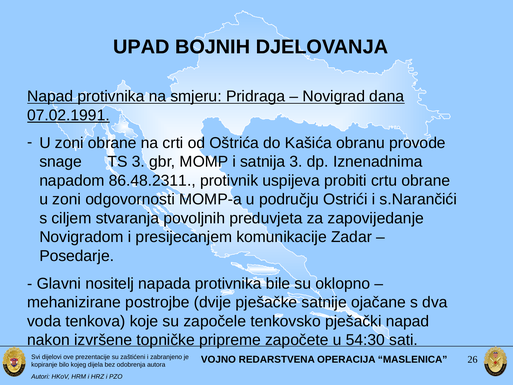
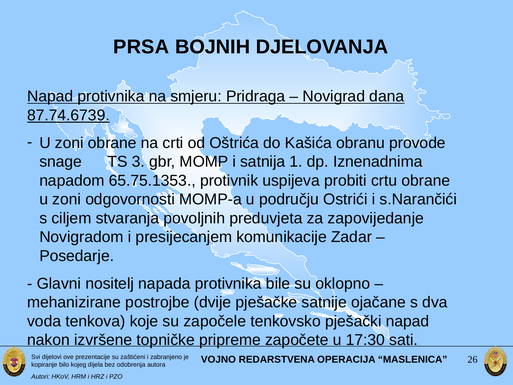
UPAD: UPAD -> PRSA
07.02.1991: 07.02.1991 -> 87.74.6739
satnija 3: 3 -> 1
86.48.2311: 86.48.2311 -> 65.75.1353
54:30: 54:30 -> 17:30
